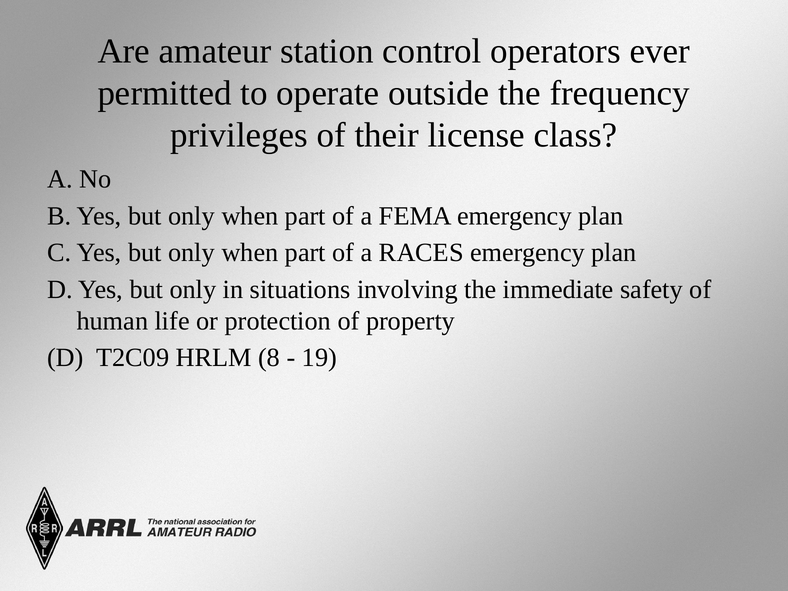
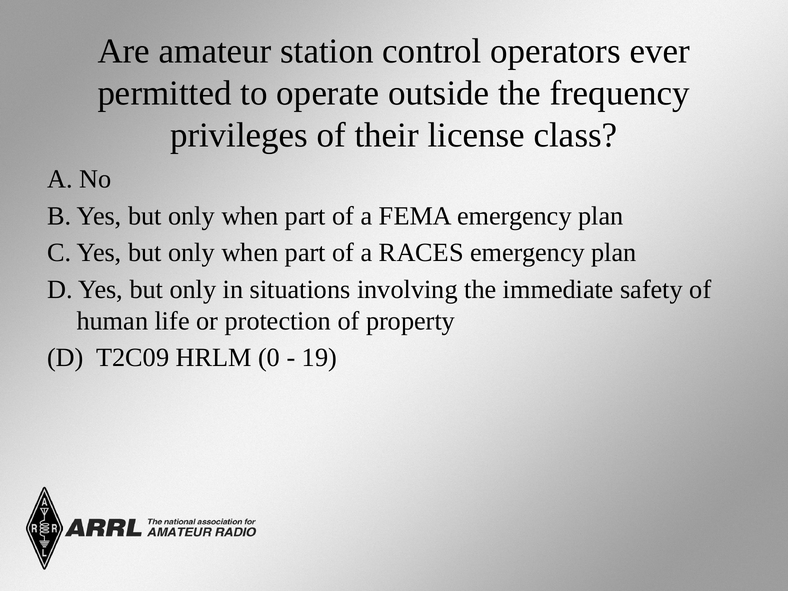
8: 8 -> 0
